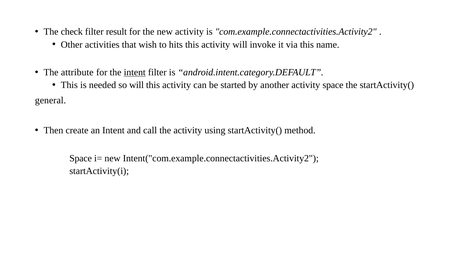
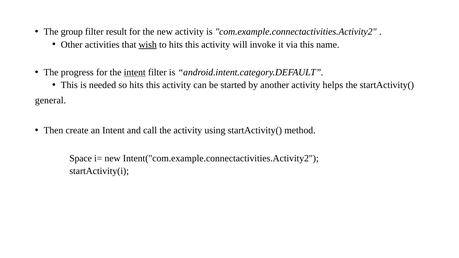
check: check -> group
wish underline: none -> present
attribute: attribute -> progress
so will: will -> hits
activity space: space -> helps
